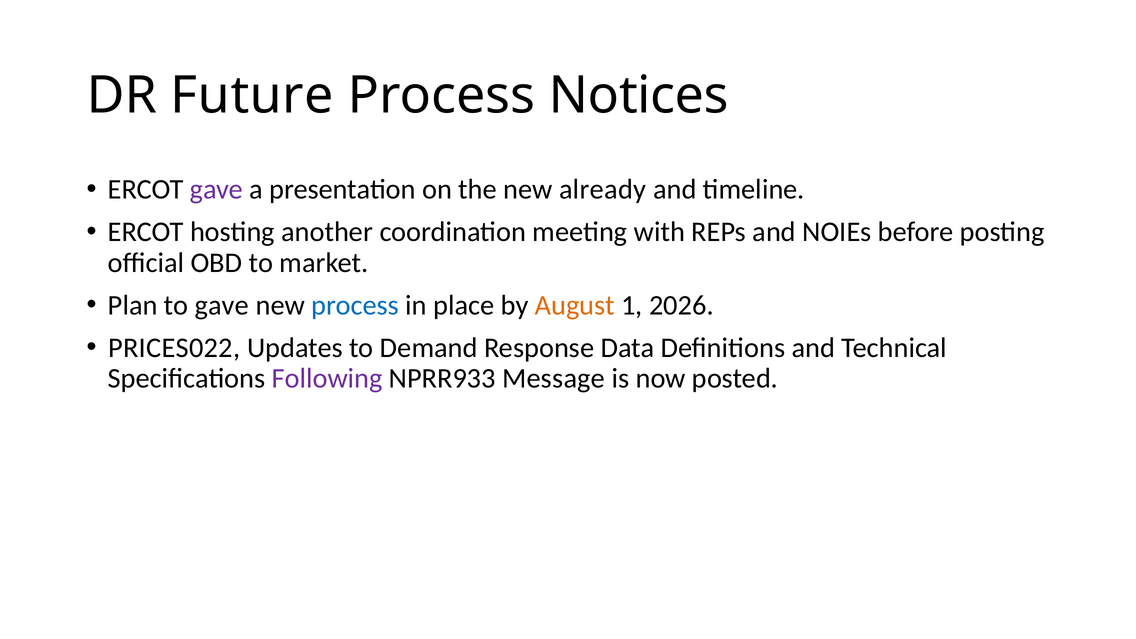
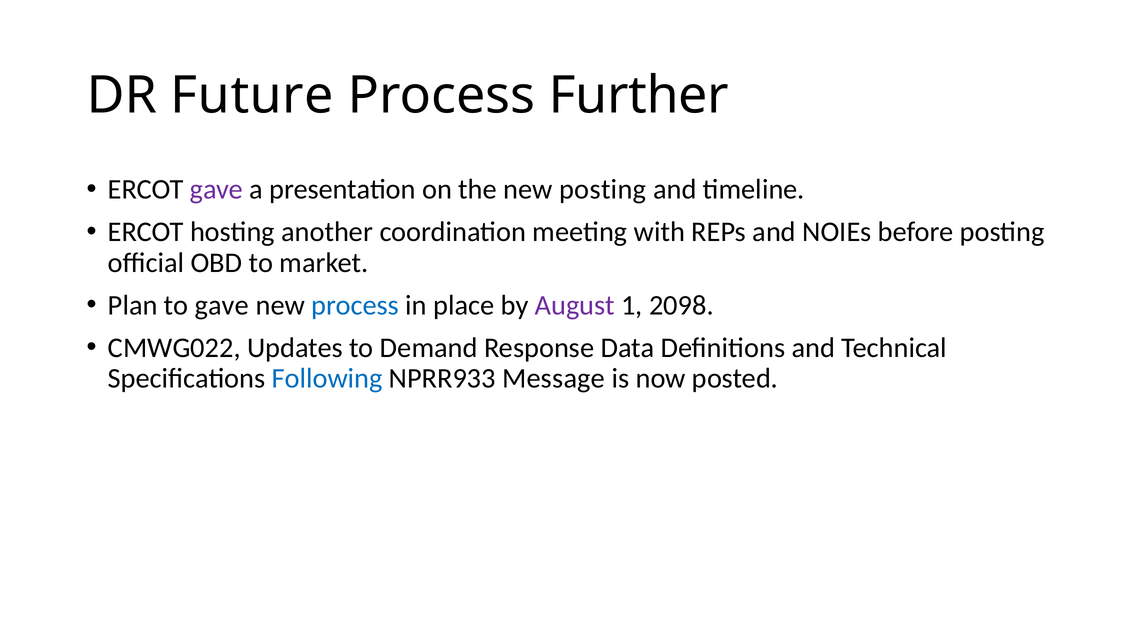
Notices: Notices -> Further
new already: already -> posting
August colour: orange -> purple
2026: 2026 -> 2098
PRICES022: PRICES022 -> CMWG022
Following colour: purple -> blue
